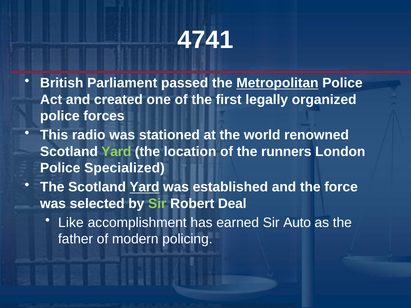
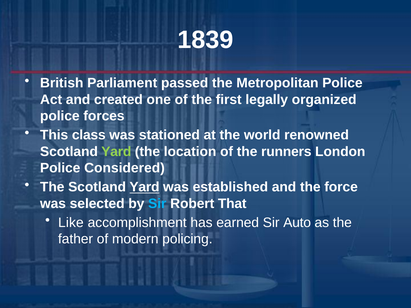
4741: 4741 -> 1839
Metropolitan underline: present -> none
radio: radio -> class
Specialized: Specialized -> Considered
Sir at (157, 204) colour: light green -> light blue
Deal: Deal -> That
